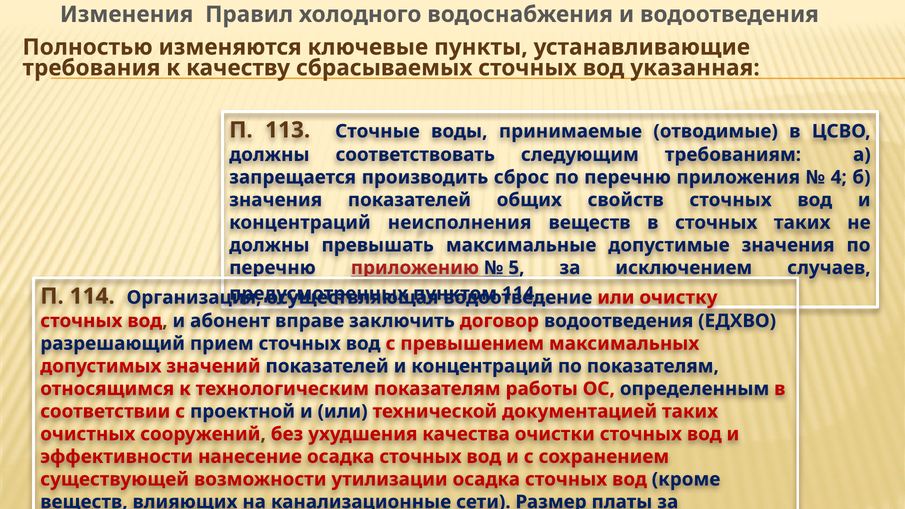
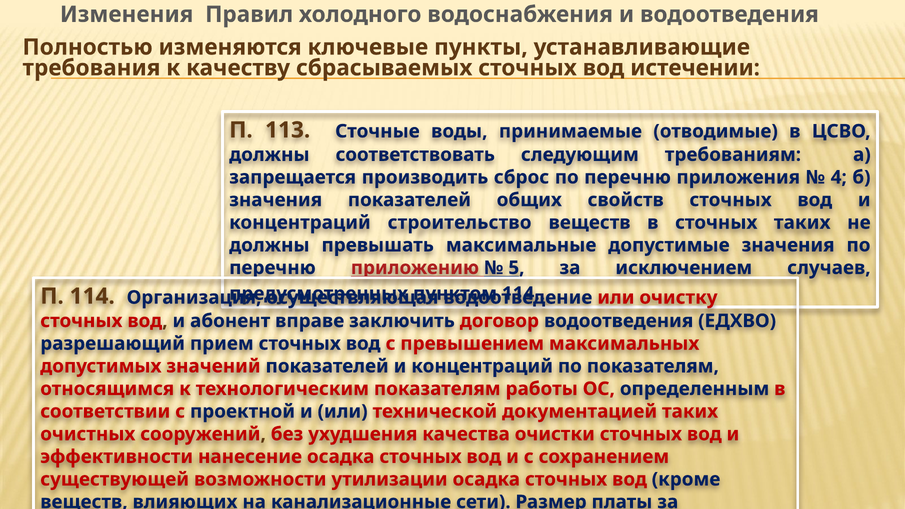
указанная: указанная -> истечении
неисполнения: неисполнения -> строительство
